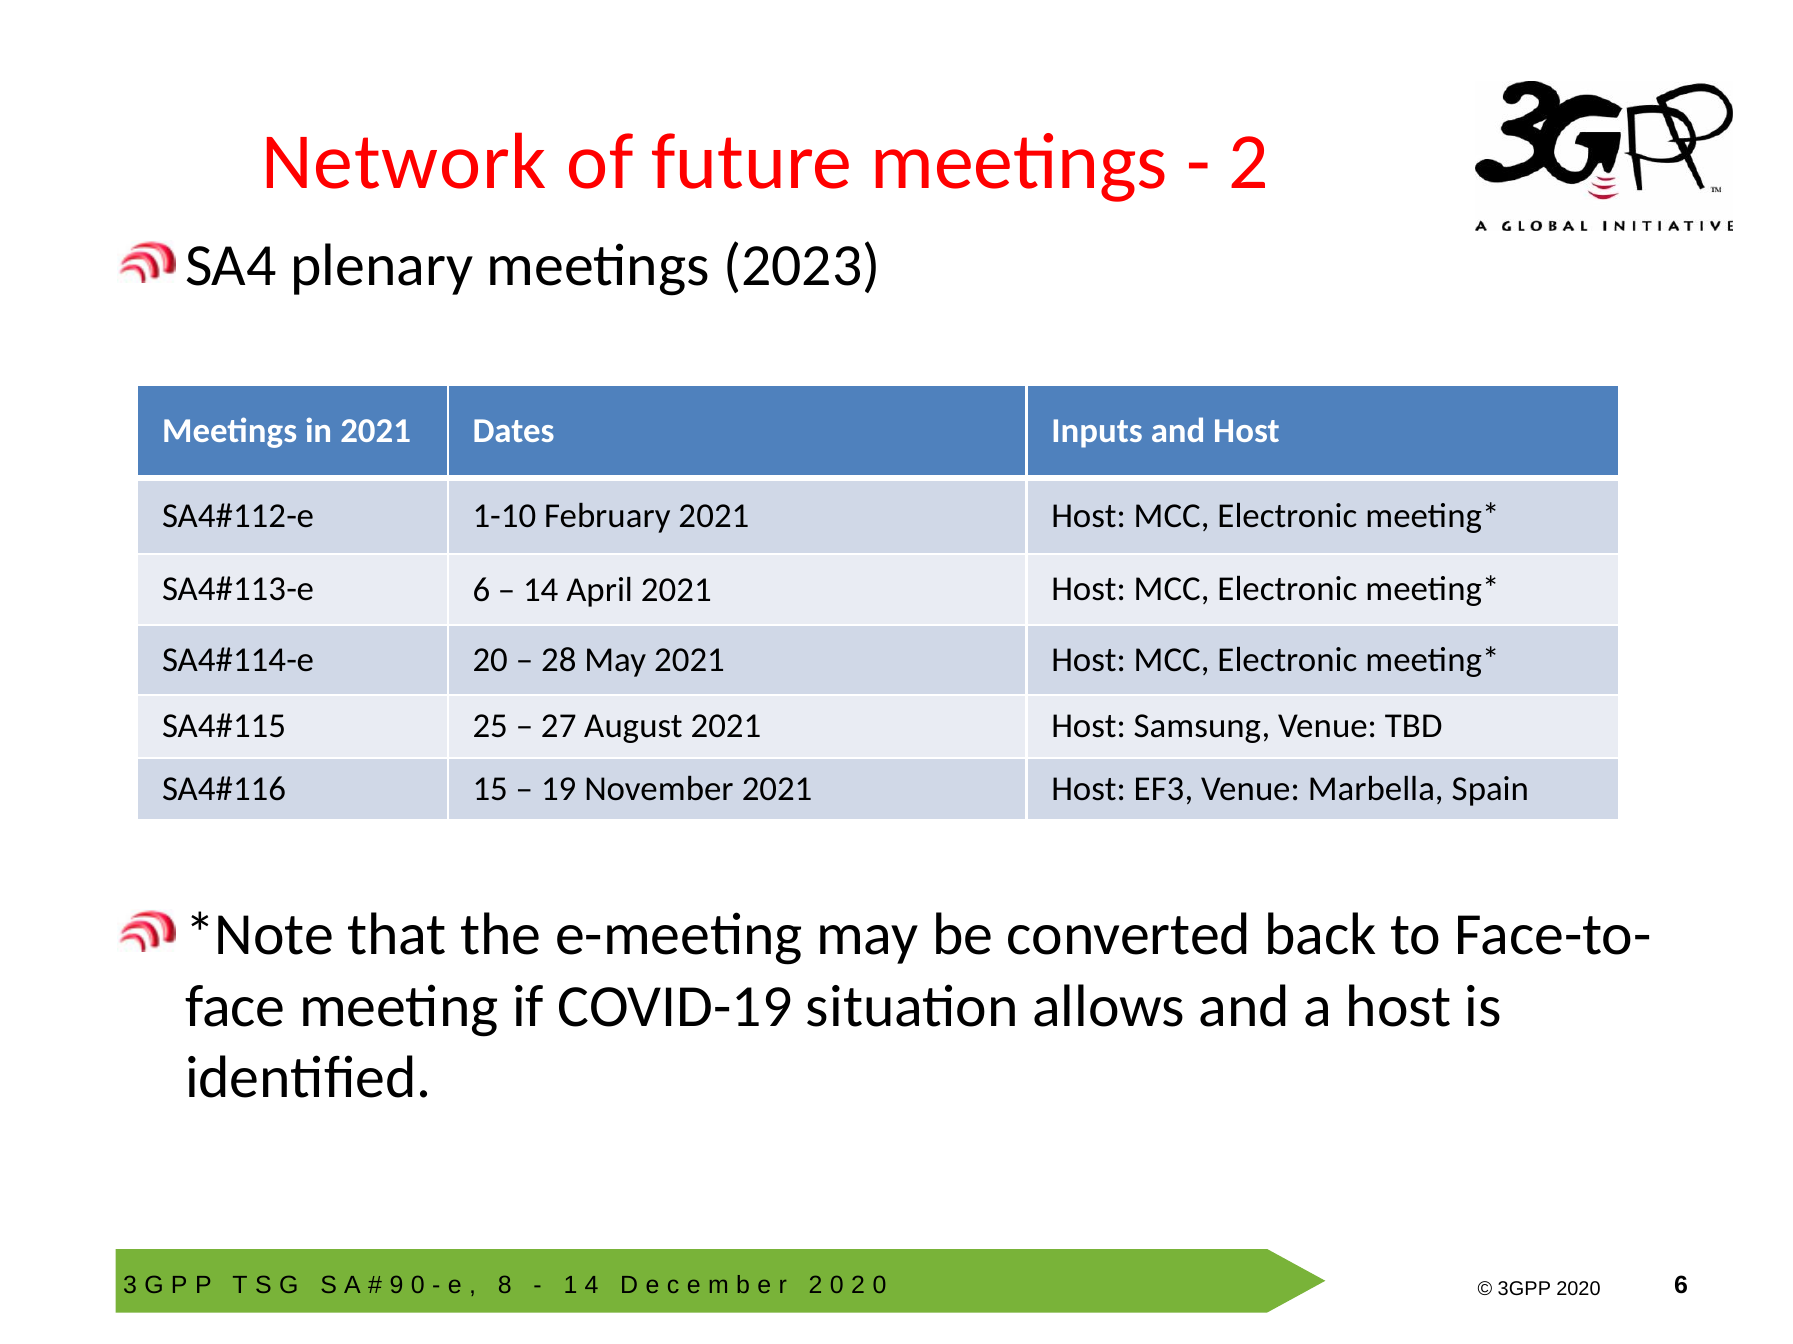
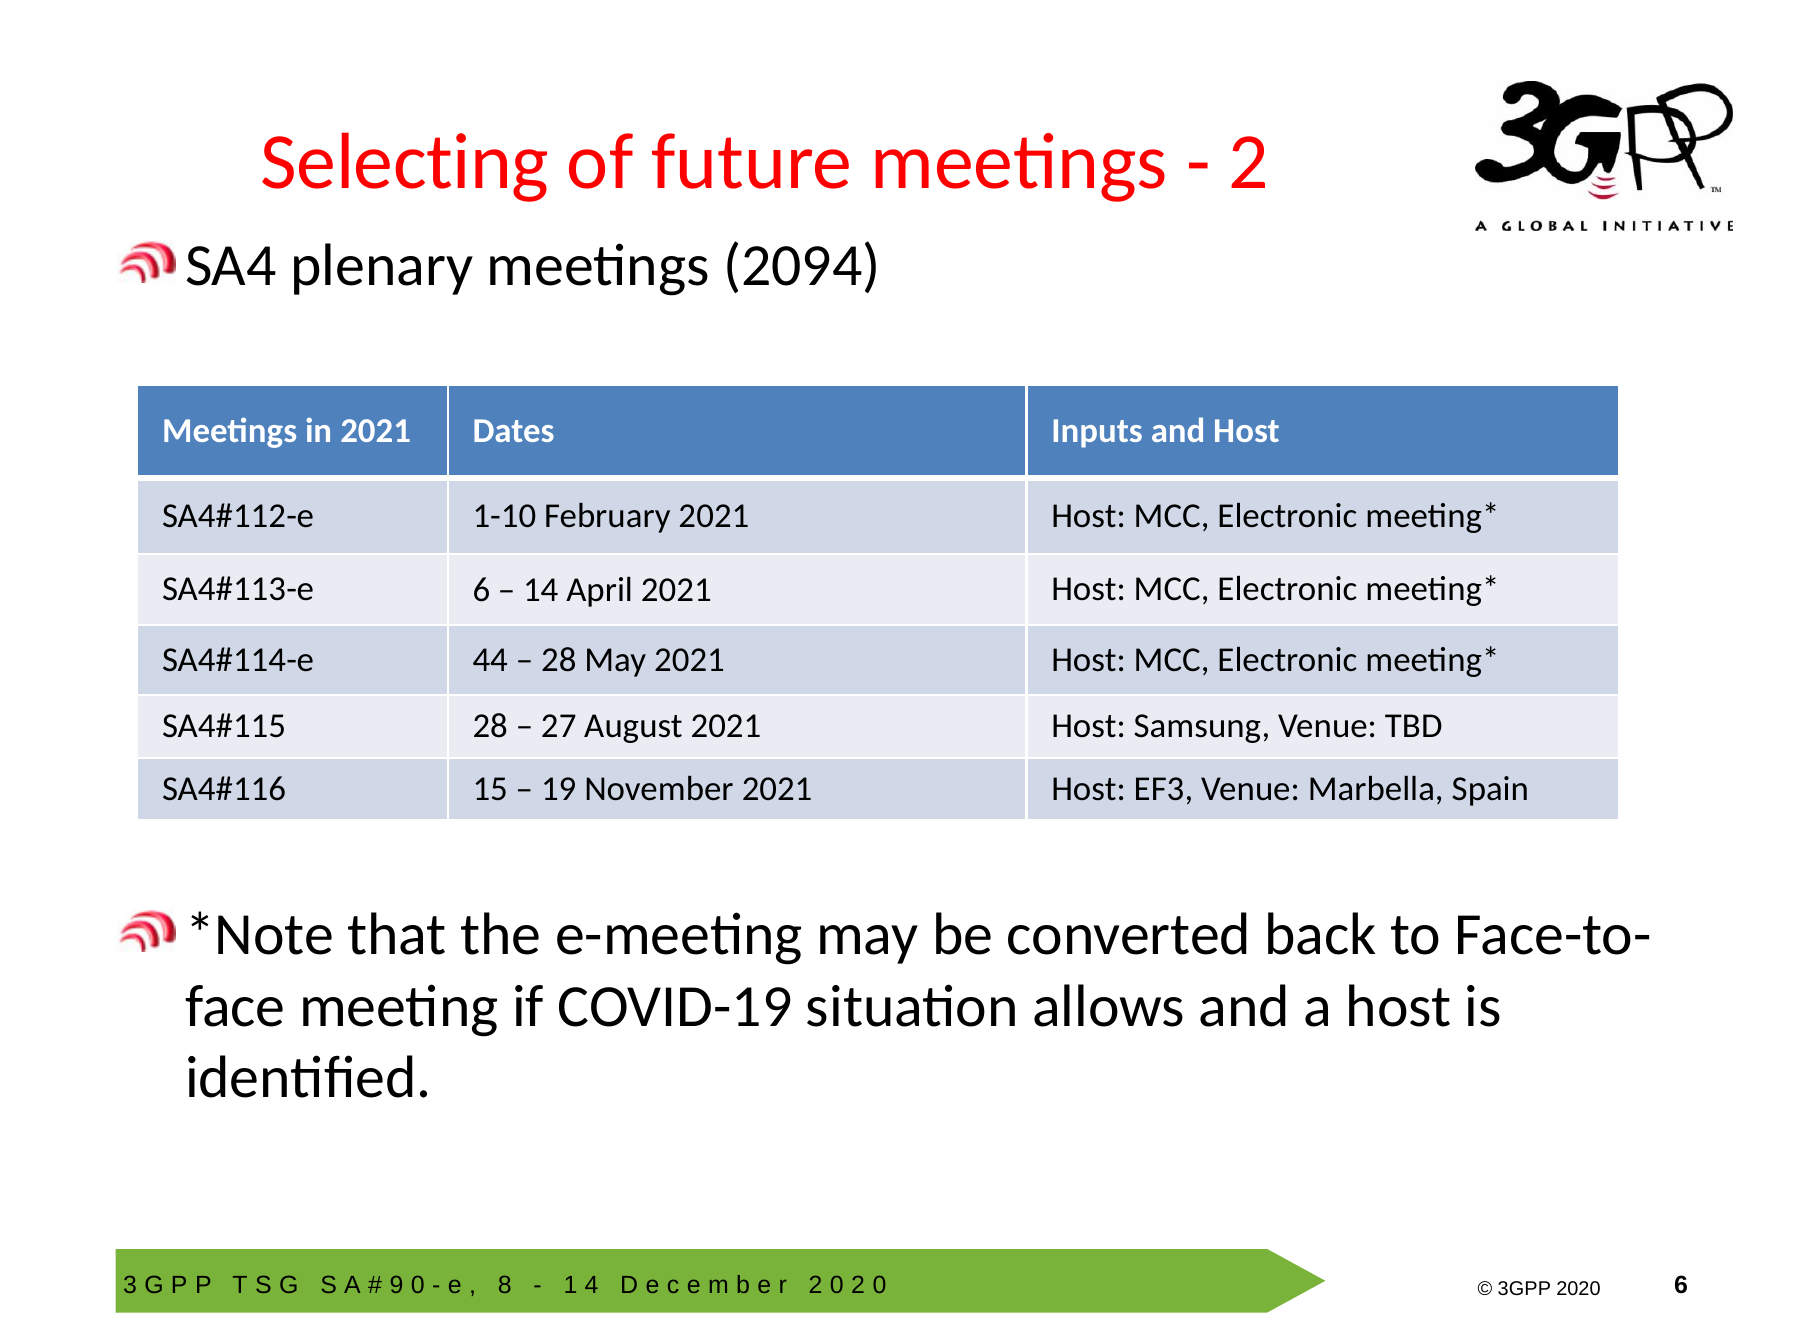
Network: Network -> Selecting
2023: 2023 -> 2094
20: 20 -> 44
25 at (490, 727): 25 -> 28
